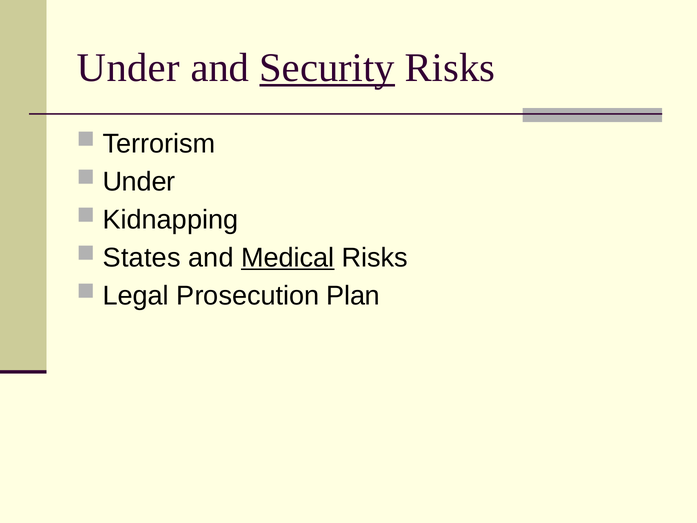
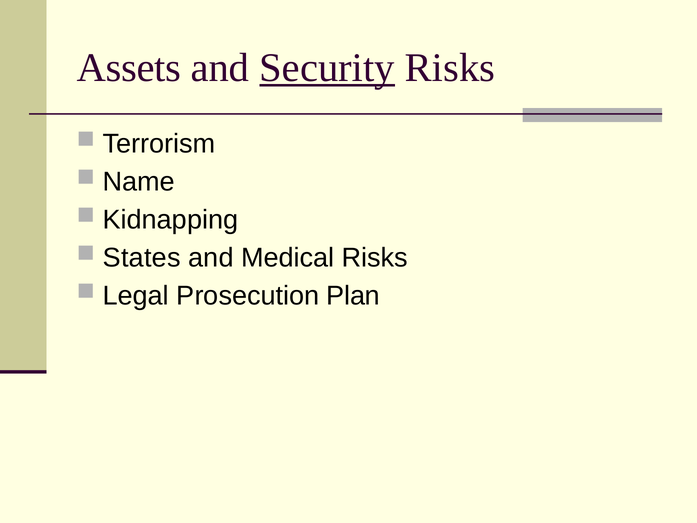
Under at (128, 68): Under -> Assets
Under at (139, 182): Under -> Name
Medical underline: present -> none
